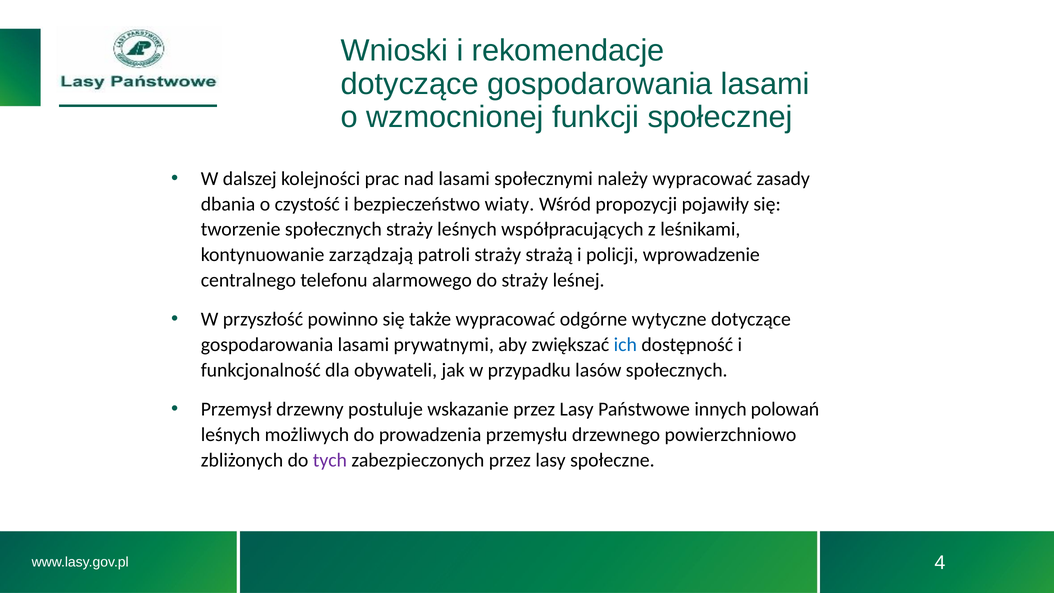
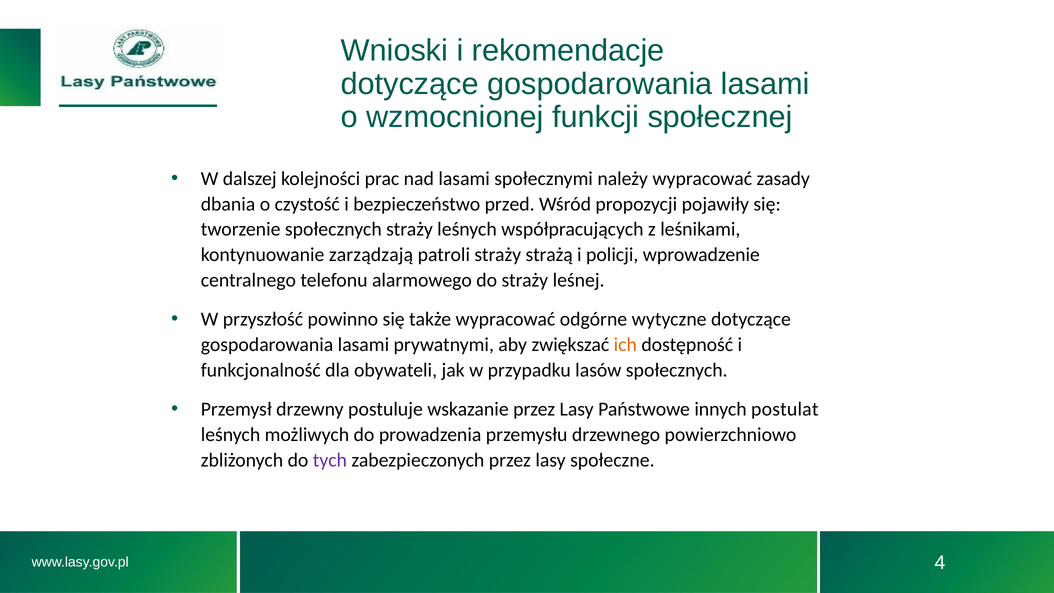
wiaty: wiaty -> przed
ich colour: blue -> orange
polowań: polowań -> postulat
